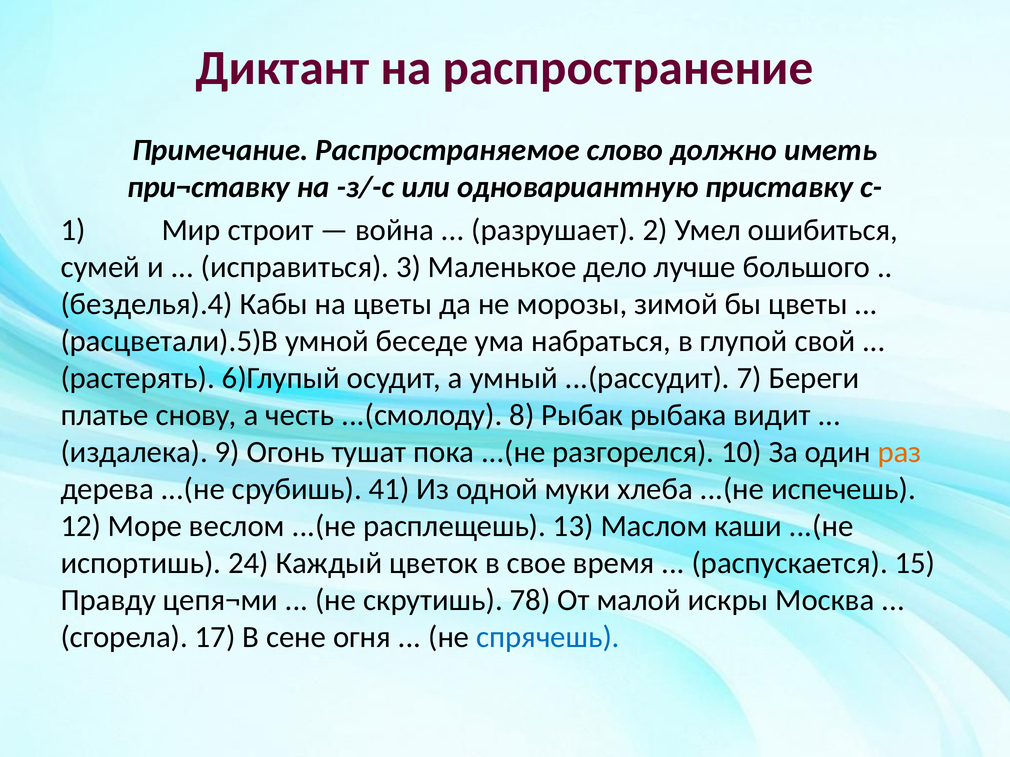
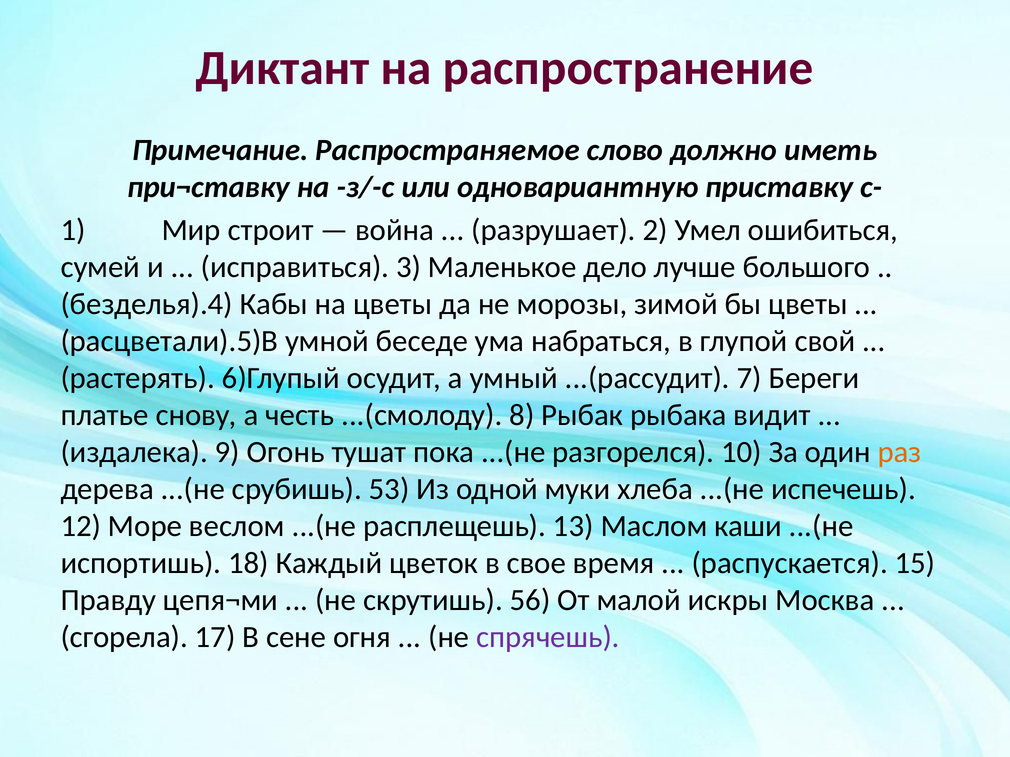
41: 41 -> 53
24: 24 -> 18
78: 78 -> 56
спрячешь colour: blue -> purple
